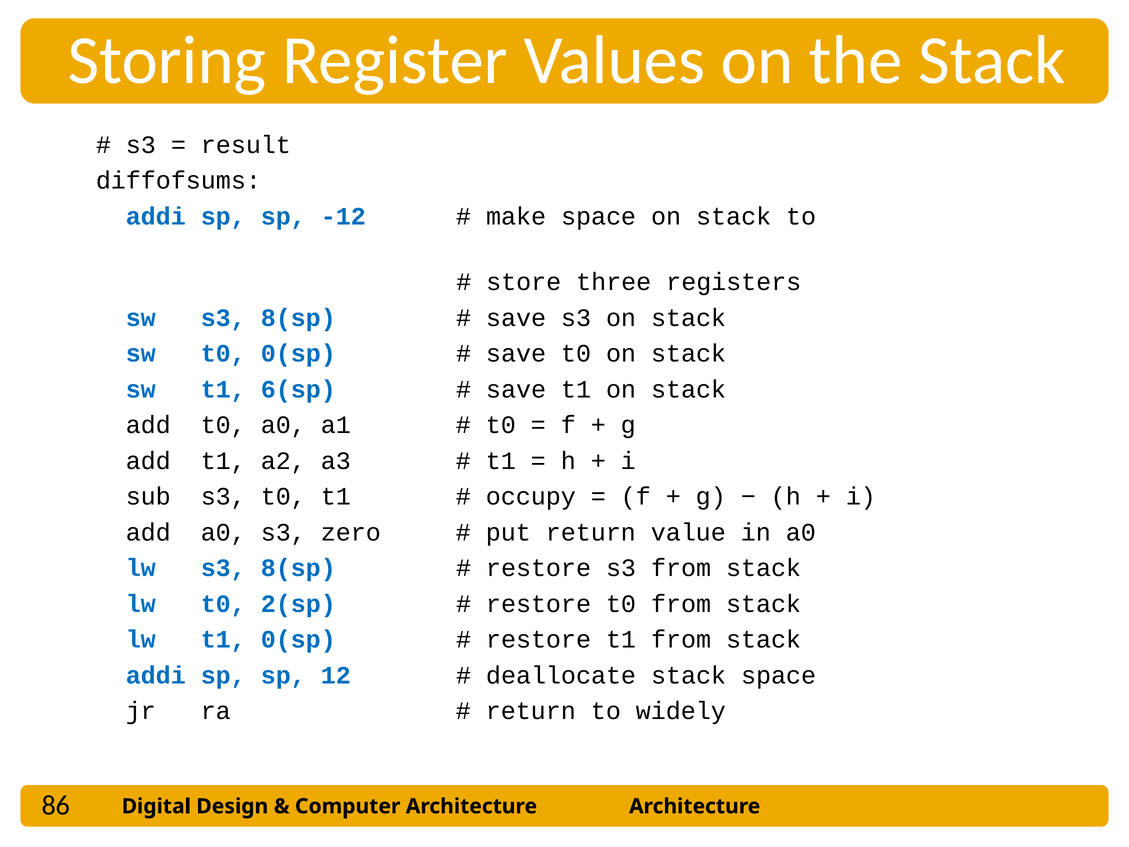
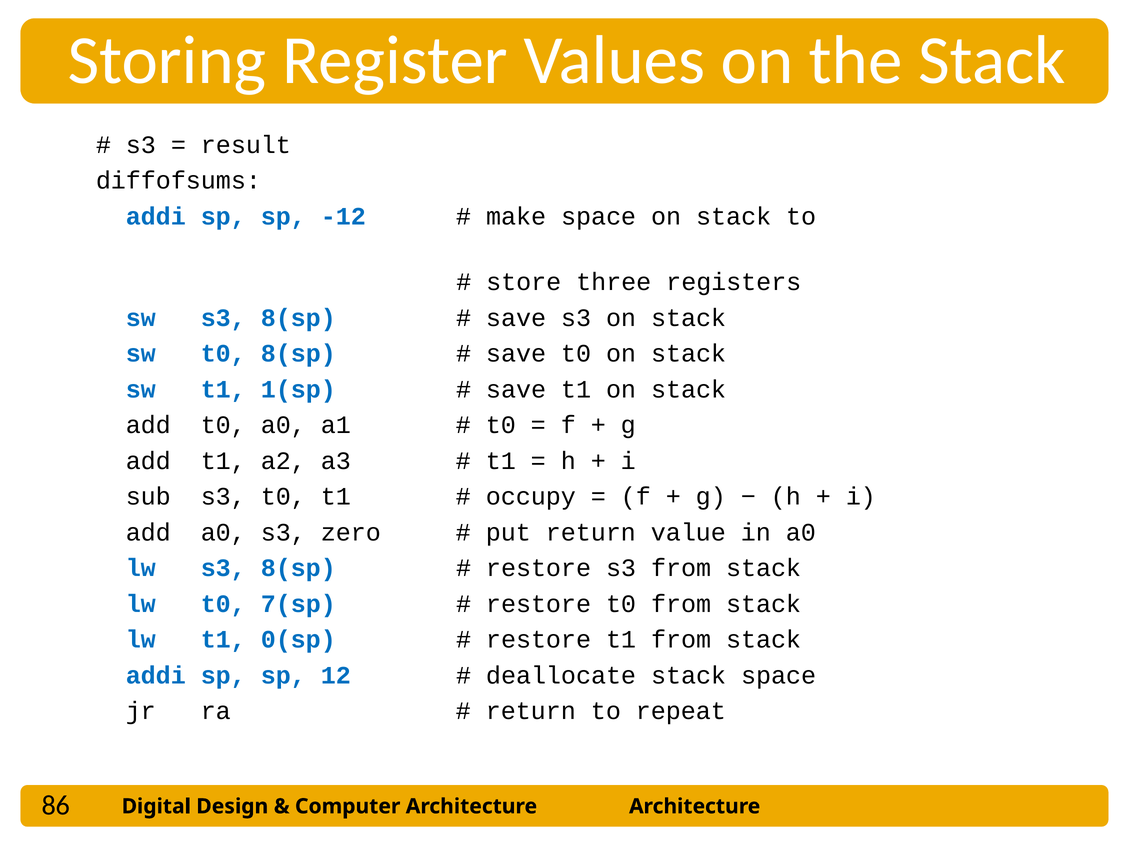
t0 0(sp: 0(sp -> 8(sp
6(sp: 6(sp -> 1(sp
2(sp: 2(sp -> 7(sp
widely: widely -> repeat
